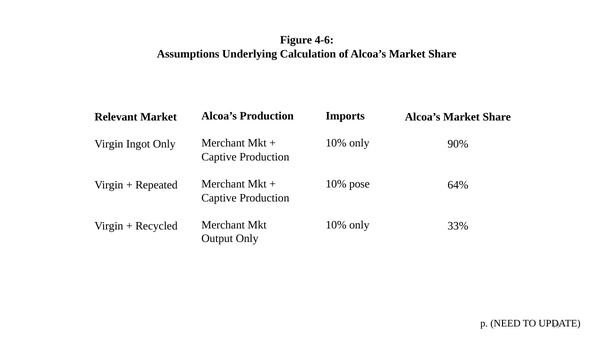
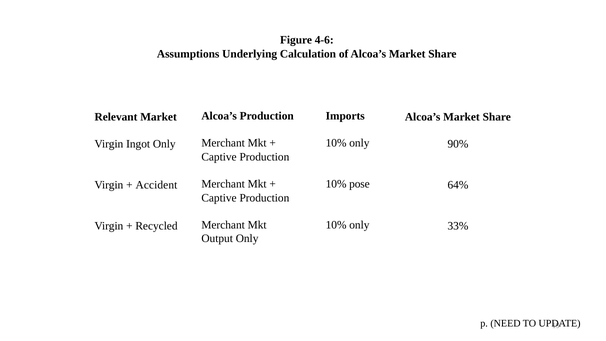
Repeated: Repeated -> Accident
